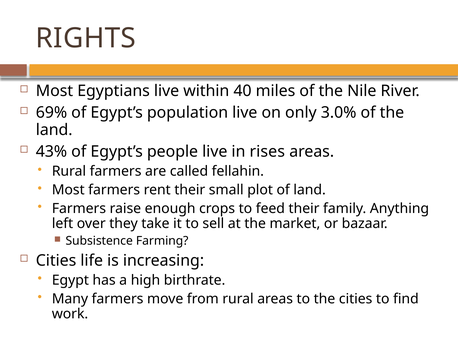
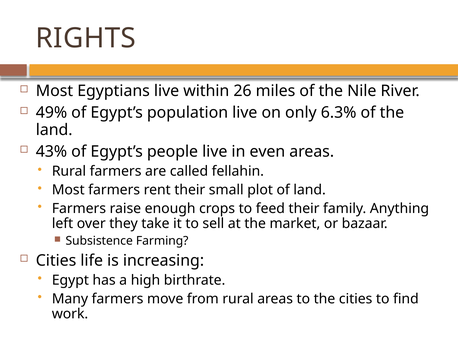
40: 40 -> 26
69%: 69% -> 49%
3.0%: 3.0% -> 6.3%
rises: rises -> even
